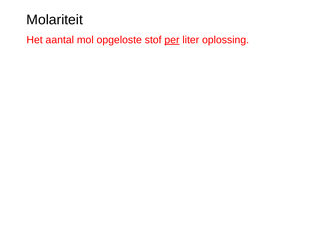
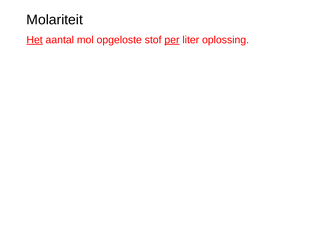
Het underline: none -> present
